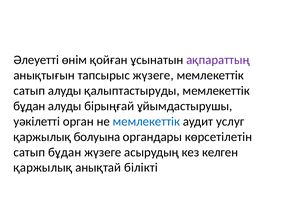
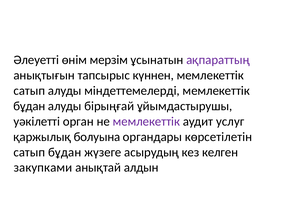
қойған: қойған -> мерзім
тапсырыс жүзеге: жүзеге -> күннен
қалыптастыруды: қалыптастыруды -> міндеттемелерді
мемлекеттік at (146, 121) colour: blue -> purple
қаржылық at (43, 167): қаржылық -> закупками
білікті: білікті -> алдын
